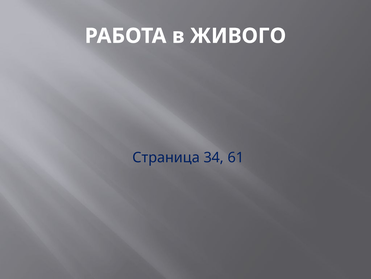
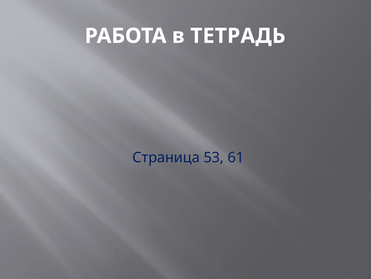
ЖИВОГО: ЖИВОГО -> ТЕТРАДЬ
34: 34 -> 53
